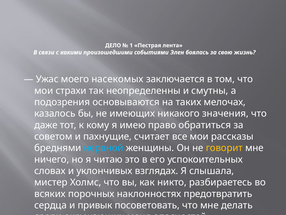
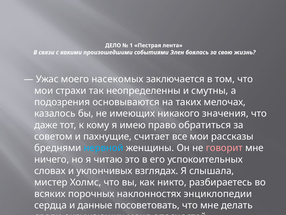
говорит colour: yellow -> pink
предотвратить: предотвратить -> энциклопедии
привык: привык -> данные
